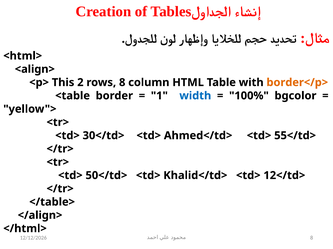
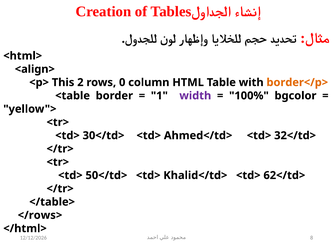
rows 8: 8 -> 0
width colour: blue -> purple
55</td>: 55</td> -> 32</td>
12</td>: 12</td> -> 62</td>
</align>: </align> -> </rows>
